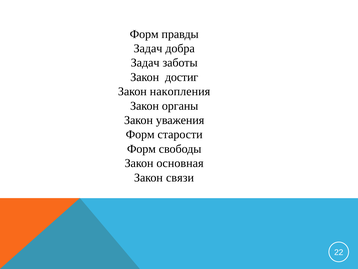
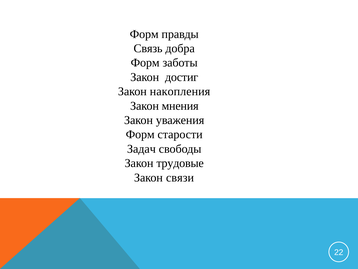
Задач at (148, 48): Задач -> Связь
Задач at (145, 63): Задач -> Форм
органы: органы -> мнения
Форм at (141, 149): Форм -> Задач
основная: основная -> трудовые
